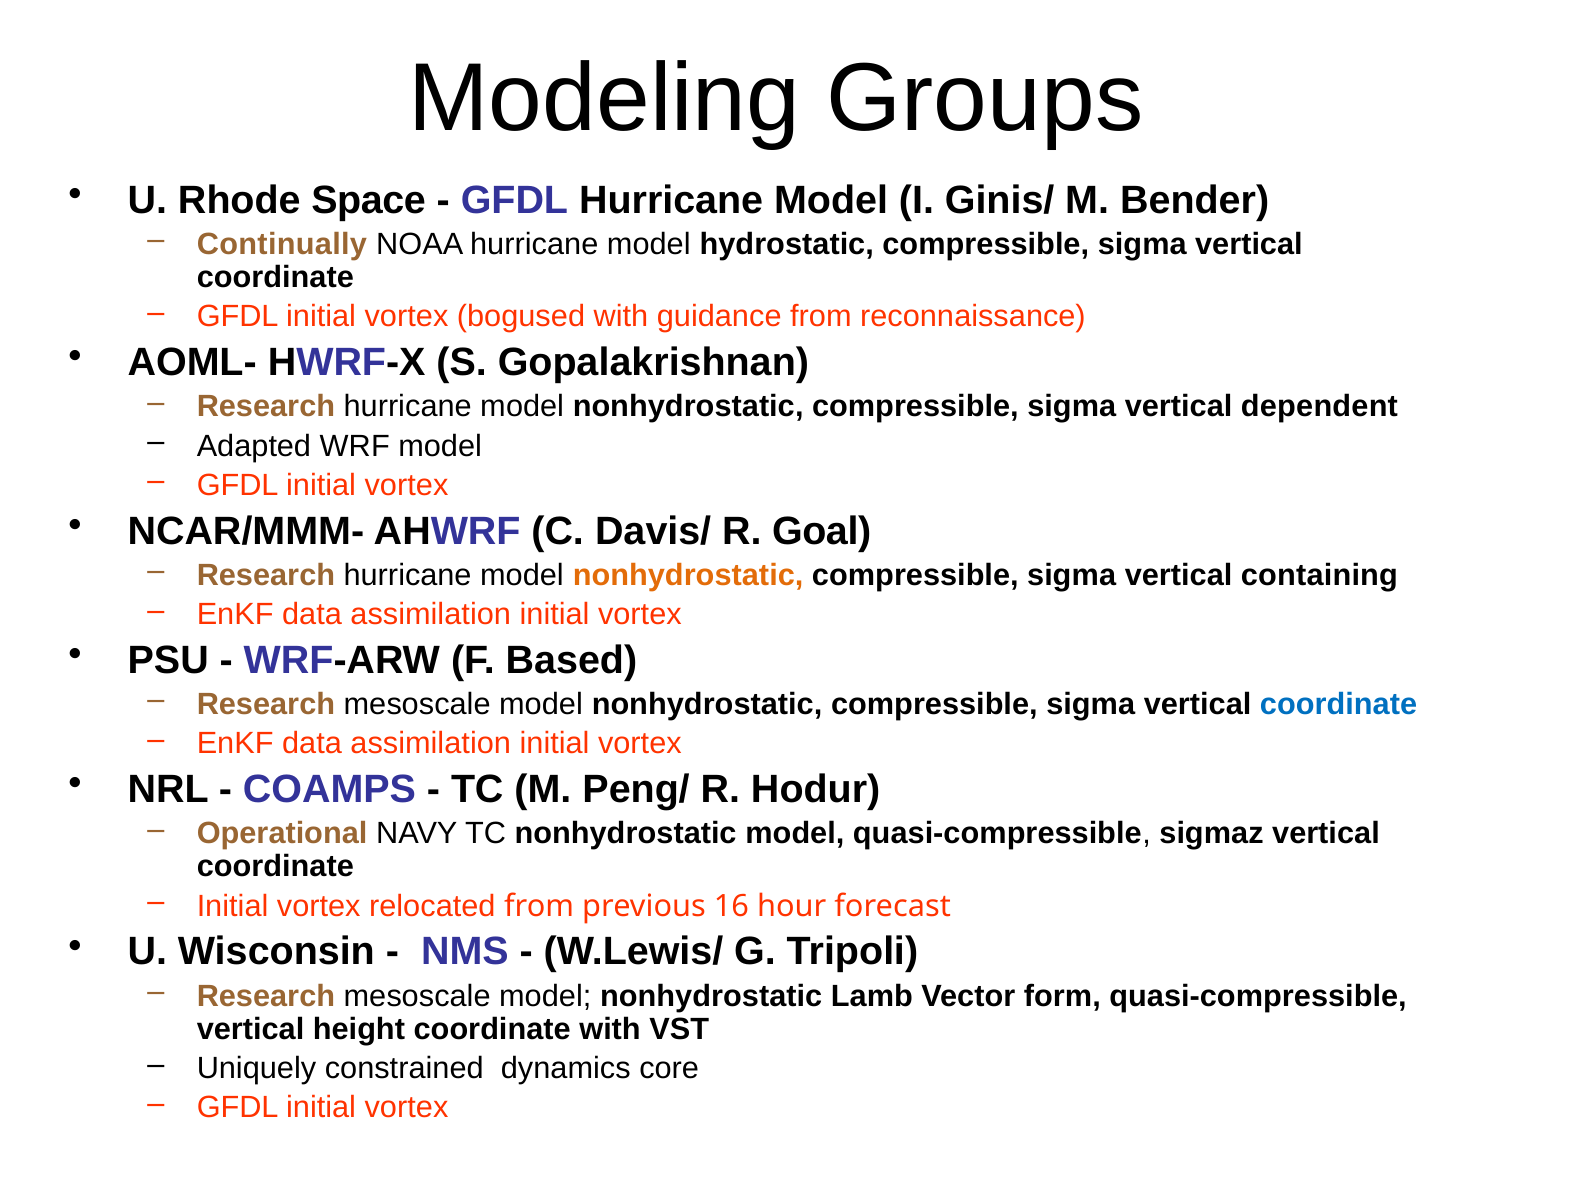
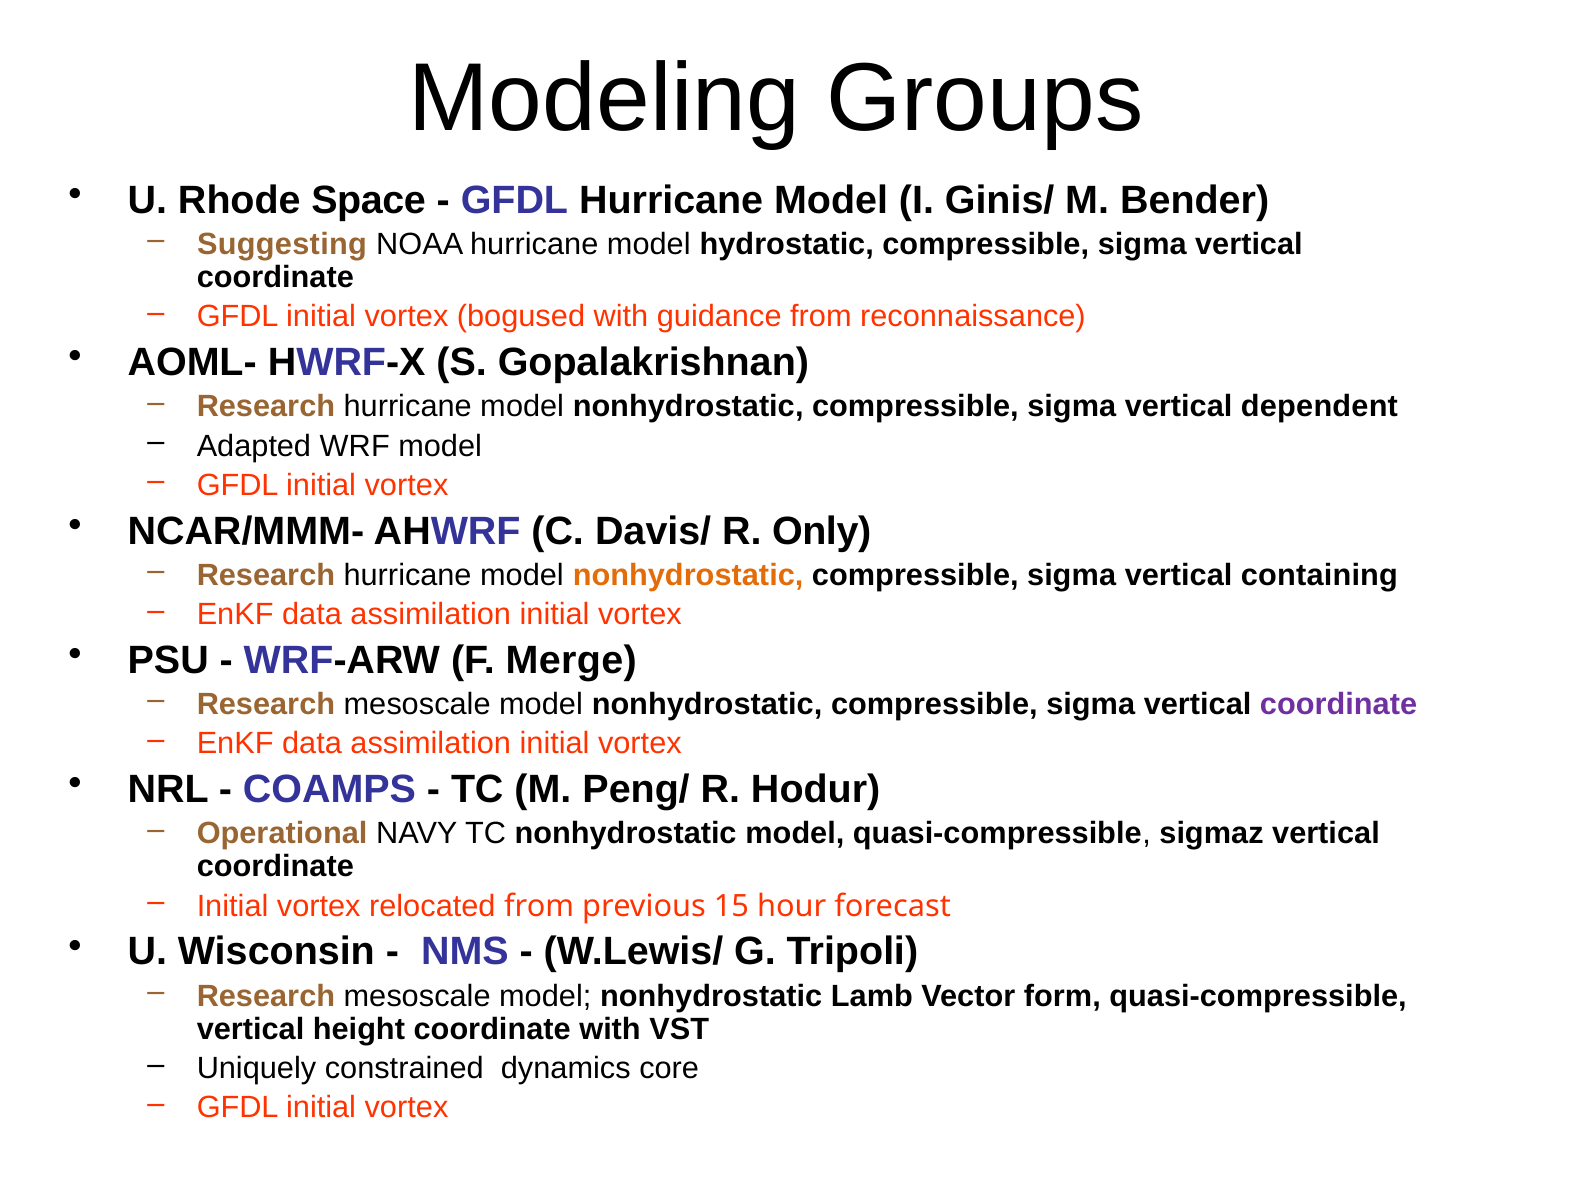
Continually: Continually -> Suggesting
Goal: Goal -> Only
Based: Based -> Merge
coordinate at (1339, 704) colour: blue -> purple
16: 16 -> 15
